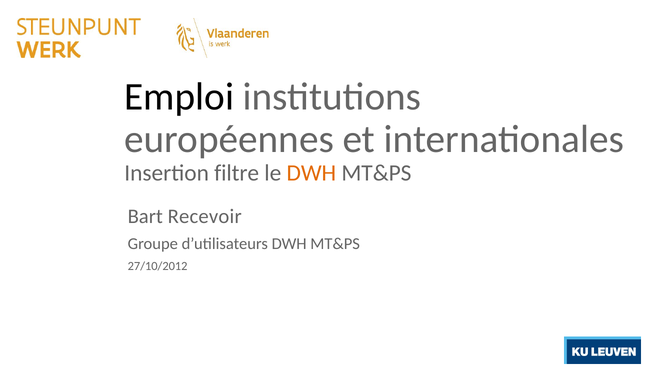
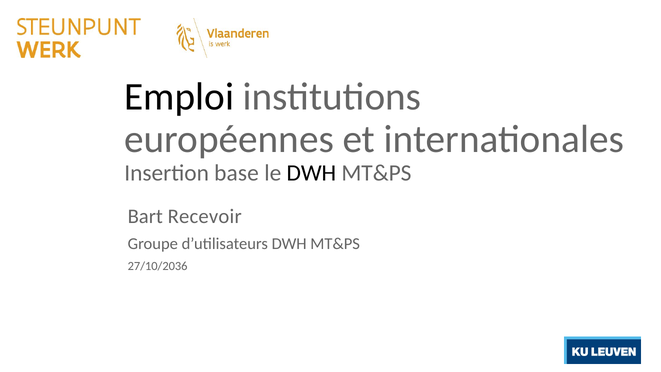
filtre: filtre -> base
DWH at (311, 173) colour: orange -> black
27/10/2012: 27/10/2012 -> 27/10/2036
